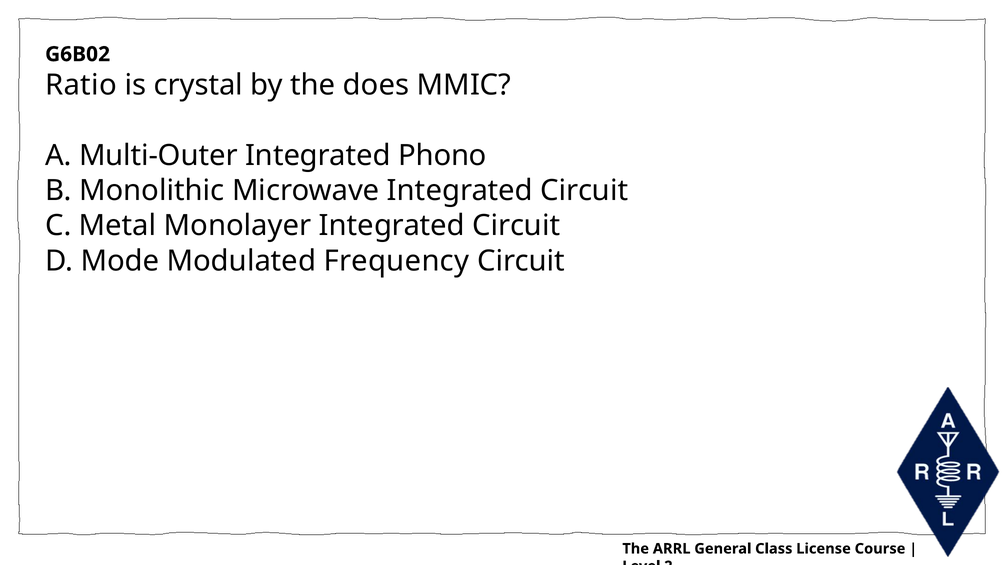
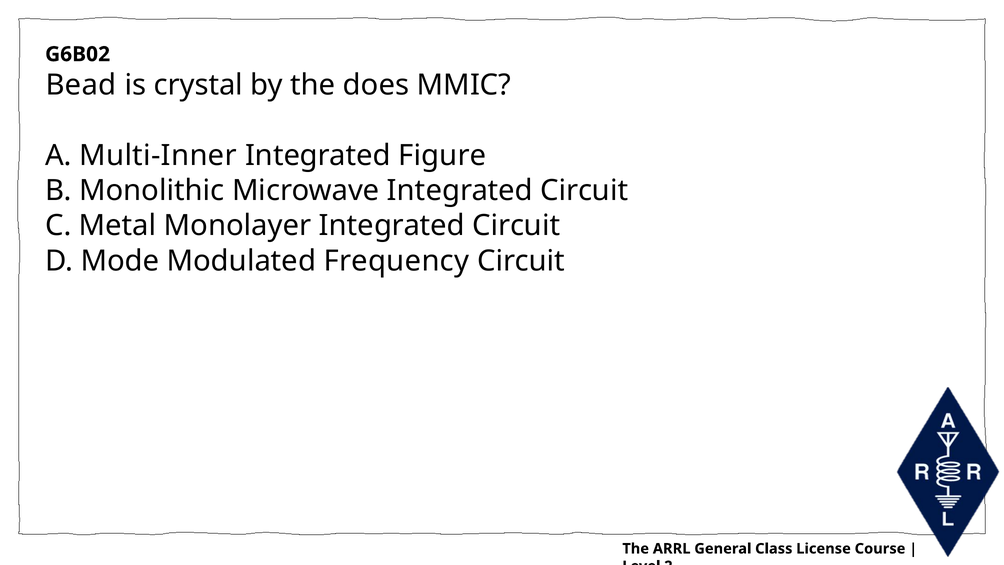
Ratio: Ratio -> Bead
Multi-Outer: Multi-Outer -> Multi-Inner
Phono: Phono -> Figure
